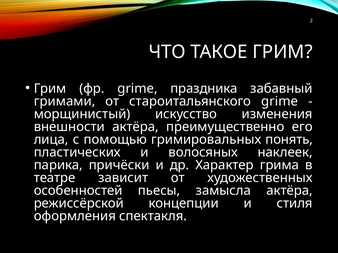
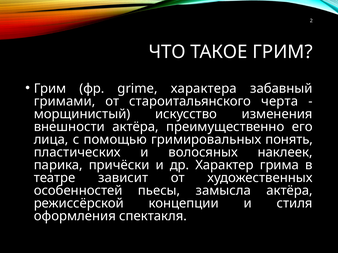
праздника: праздника -> характера
староитальянского grime: grime -> черта
